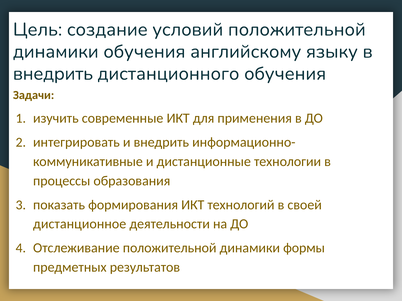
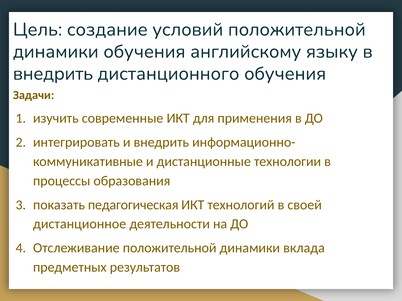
формирования: формирования -> педагогическая
формы: формы -> вклада
